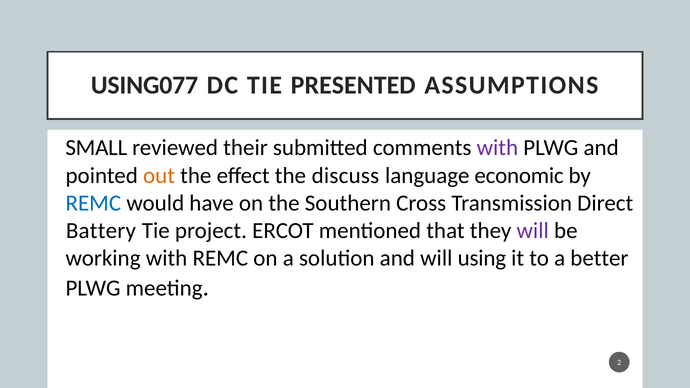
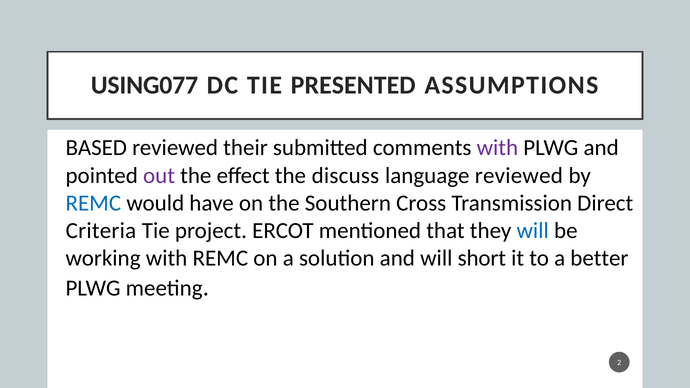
SMALL: SMALL -> BASED
out colour: orange -> purple
language economic: economic -> reviewed
Battery: Battery -> Criteria
will at (533, 231) colour: purple -> blue
using: using -> short
